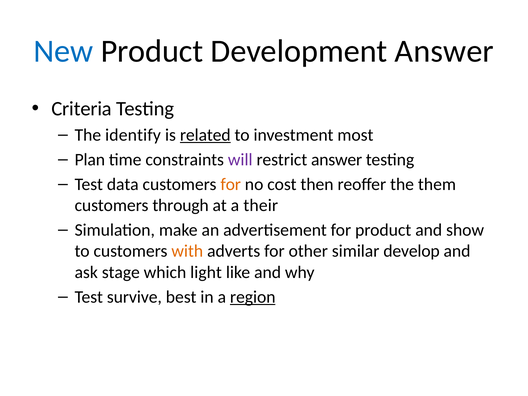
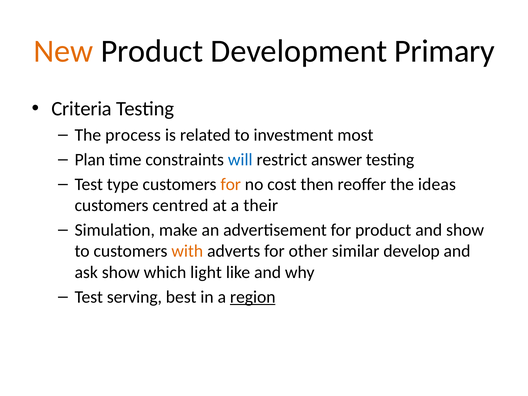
New colour: blue -> orange
Development Answer: Answer -> Primary
identify: identify -> process
related underline: present -> none
will colour: purple -> blue
data: data -> type
them: them -> ideas
through: through -> centred
ask stage: stage -> show
survive: survive -> serving
